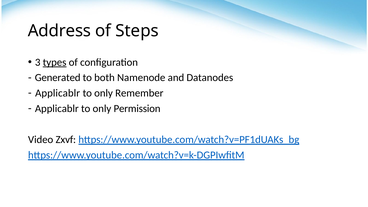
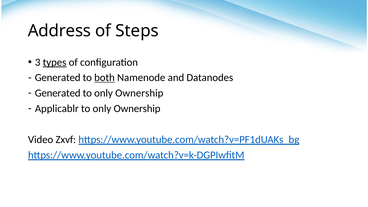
both underline: none -> present
Applicablr at (58, 93): Applicablr -> Generated
Remember at (139, 93): Remember -> Ownership
Applicablr to only Permission: Permission -> Ownership
